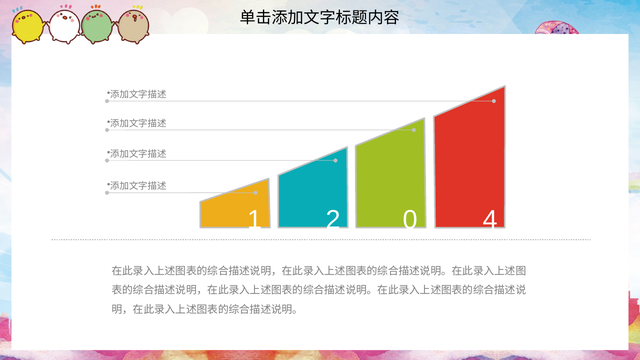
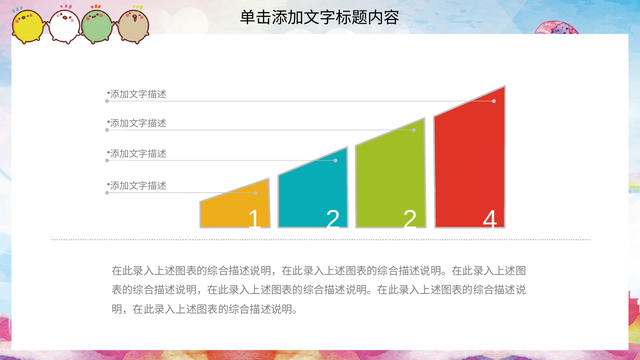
2 0: 0 -> 2
